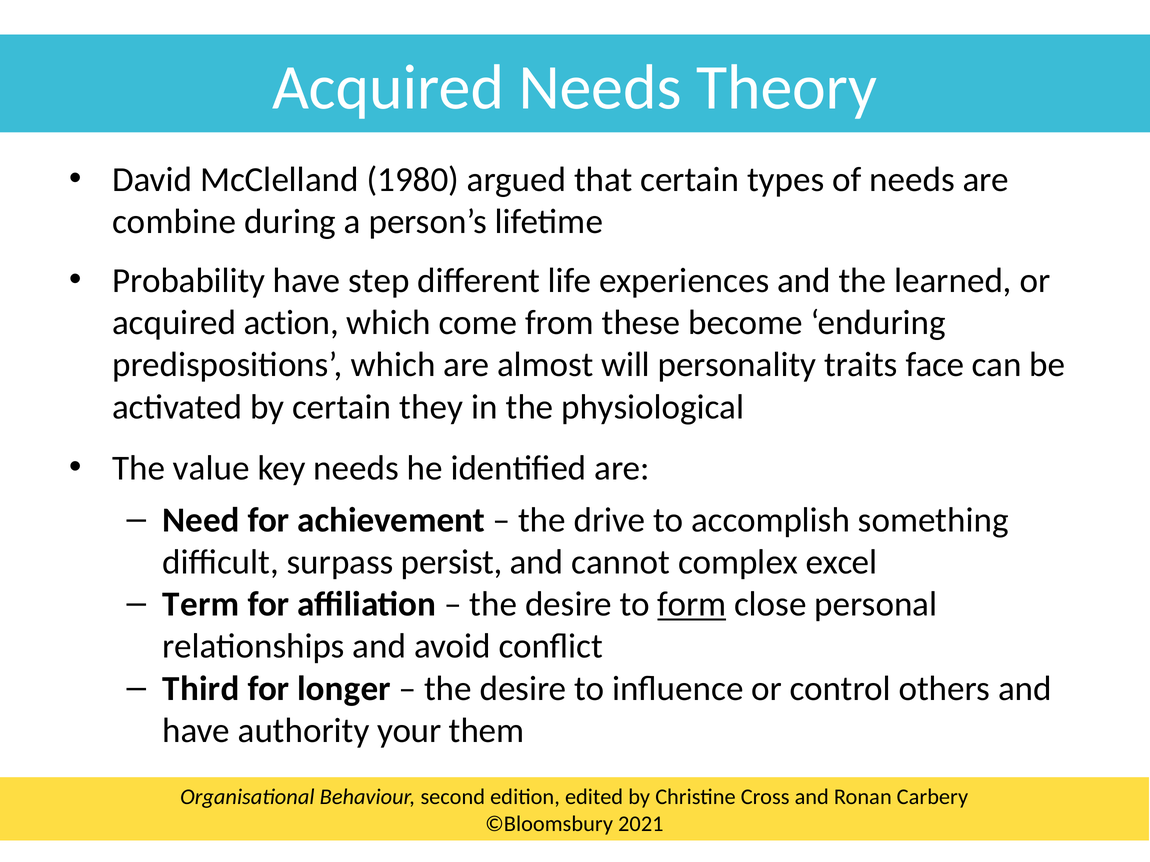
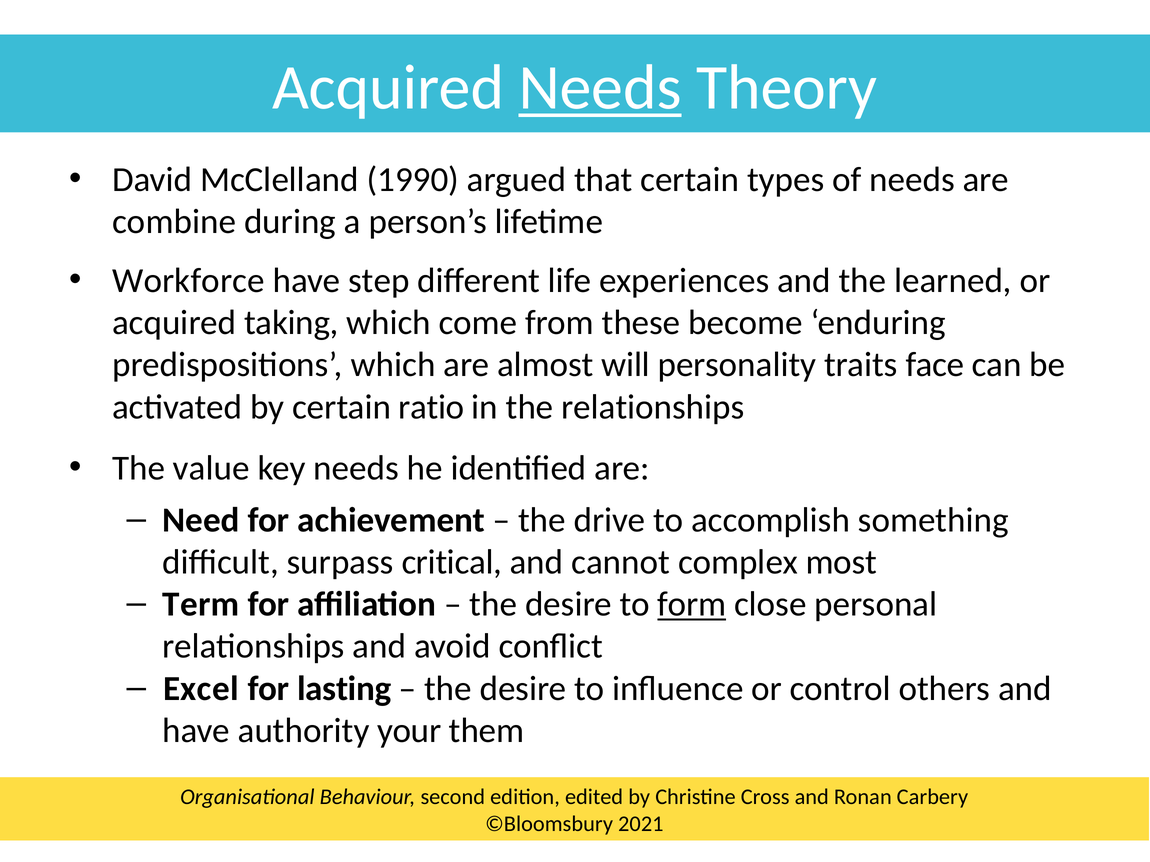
Needs at (600, 88) underline: none -> present
1980: 1980 -> 1990
Probability: Probability -> Workforce
action: action -> taking
they: they -> ratio
the physiological: physiological -> relationships
persist: persist -> critical
excel: excel -> most
Third: Third -> Excel
longer: longer -> lasting
